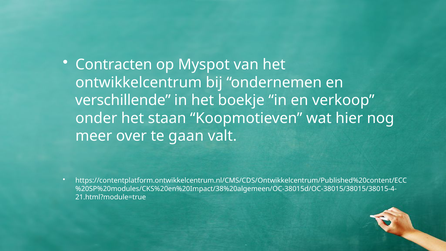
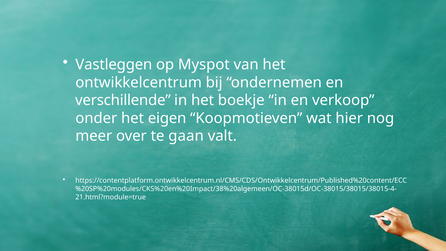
Contracten: Contracten -> Vastleggen
staan: staan -> eigen
